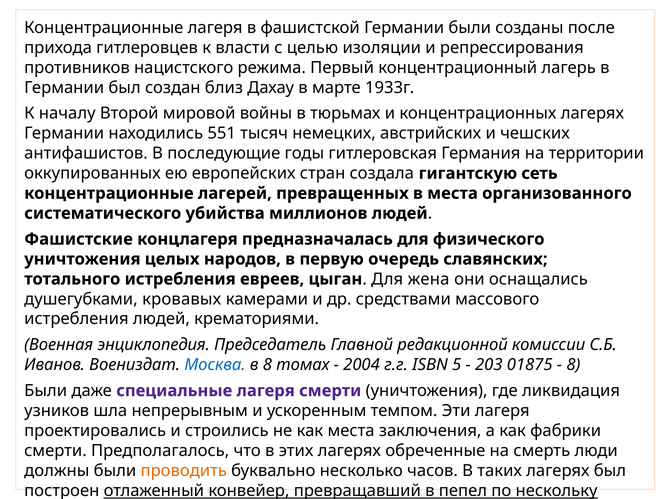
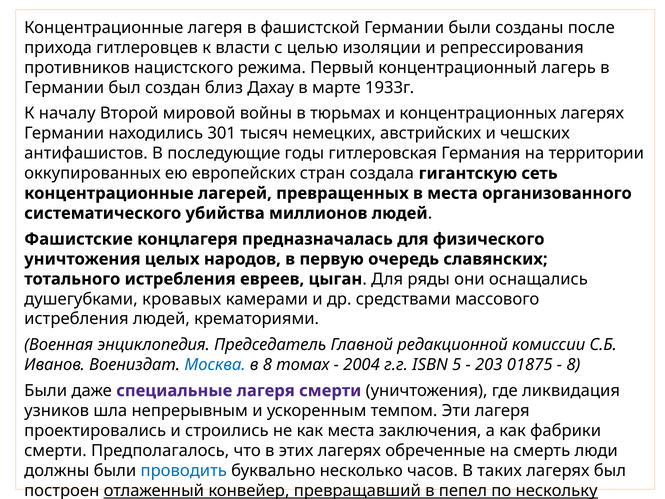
551: 551 -> 301
жена: жена -> ряды
проводить colour: orange -> blue
